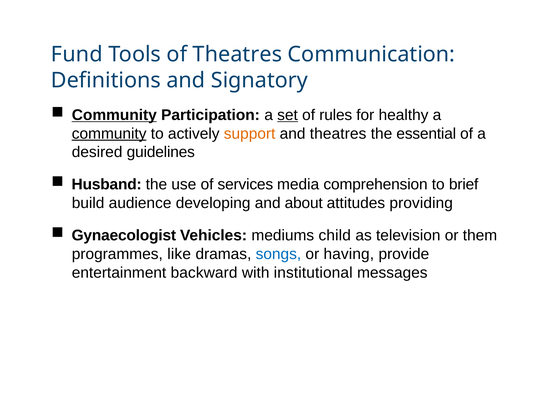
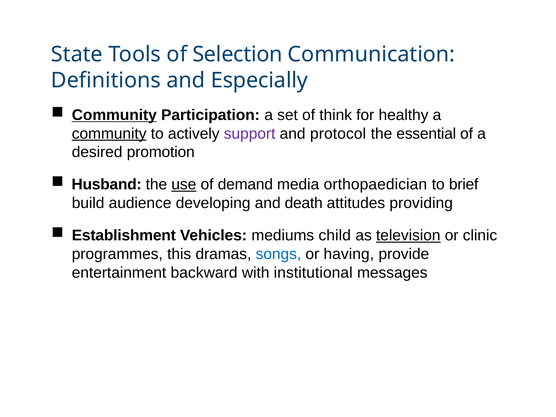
Fund: Fund -> State
of Theatres: Theatres -> Selection
Signatory: Signatory -> Especially
set underline: present -> none
rules: rules -> think
support colour: orange -> purple
and theatres: theatres -> protocol
guidelines: guidelines -> promotion
use underline: none -> present
services: services -> demand
comprehension: comprehension -> orthopaedician
about: about -> death
Gynaecologist: Gynaecologist -> Establishment
television underline: none -> present
them: them -> clinic
like: like -> this
